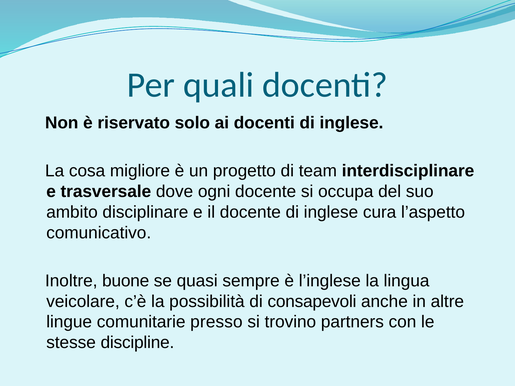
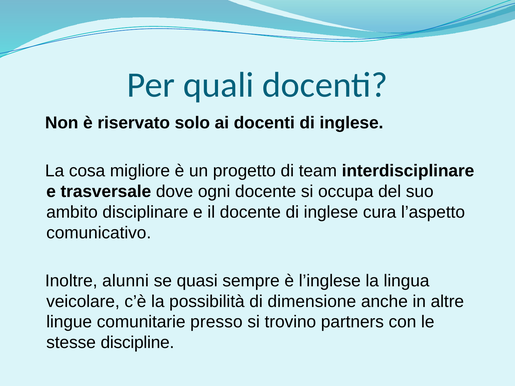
buone: buone -> alunni
consapevoli: consapevoli -> dimensione
